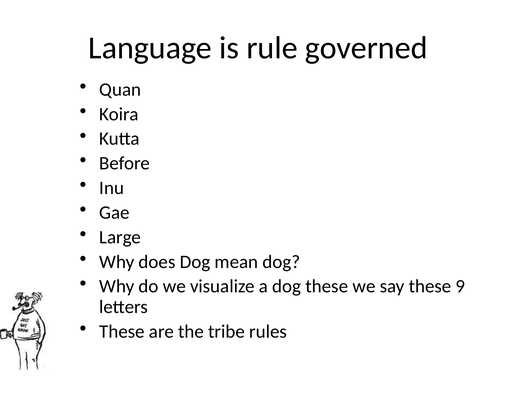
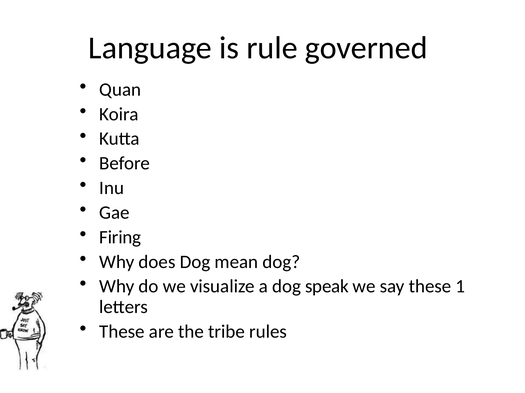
Large: Large -> Firing
dog these: these -> speak
9: 9 -> 1
